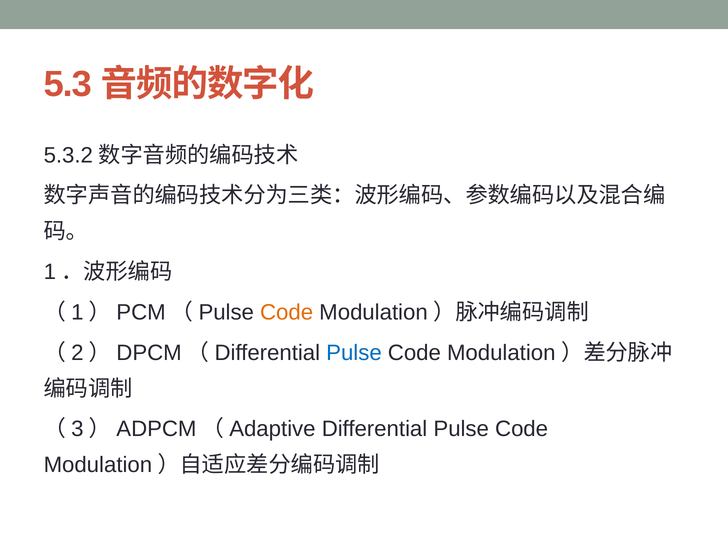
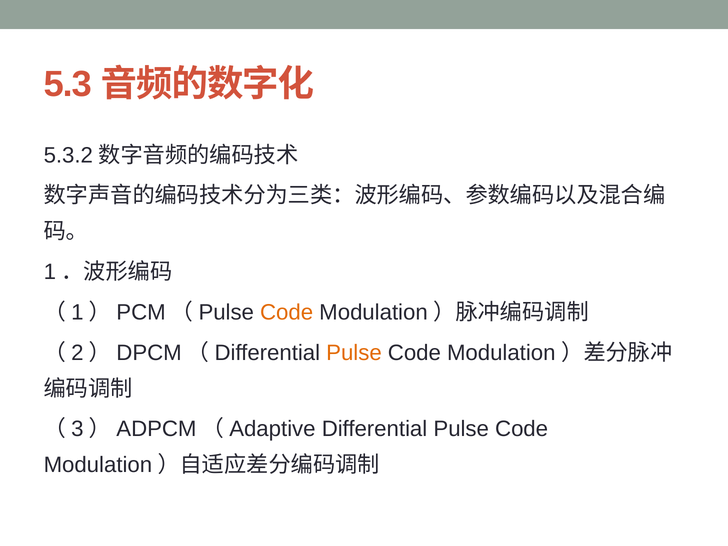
Pulse at (354, 353) colour: blue -> orange
